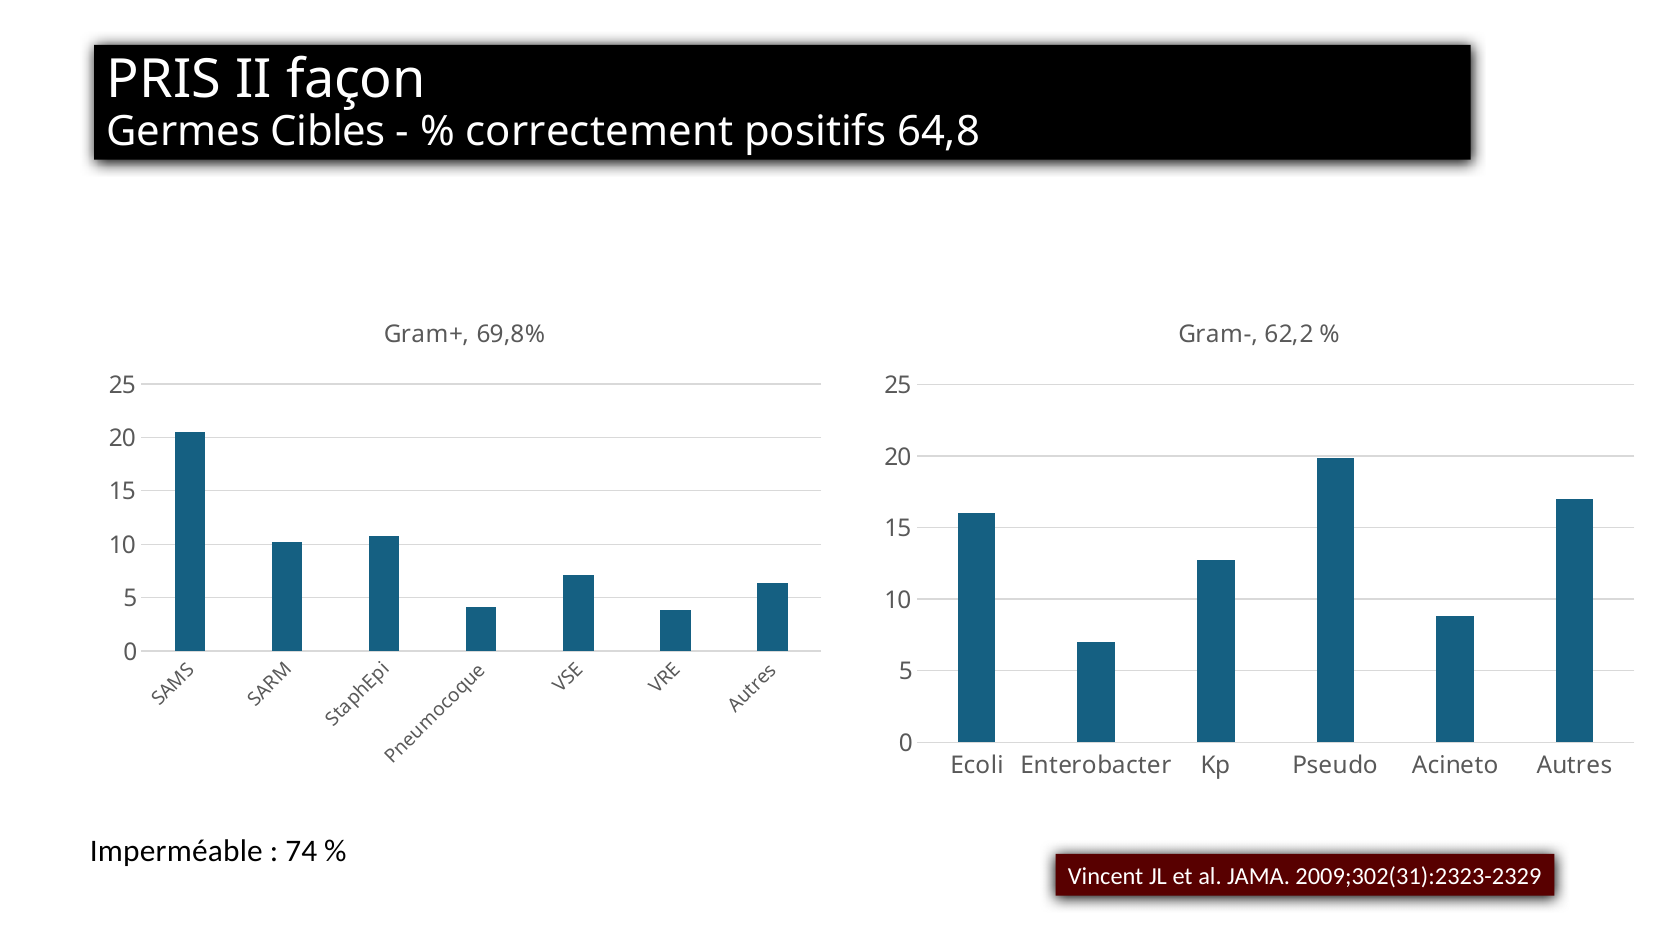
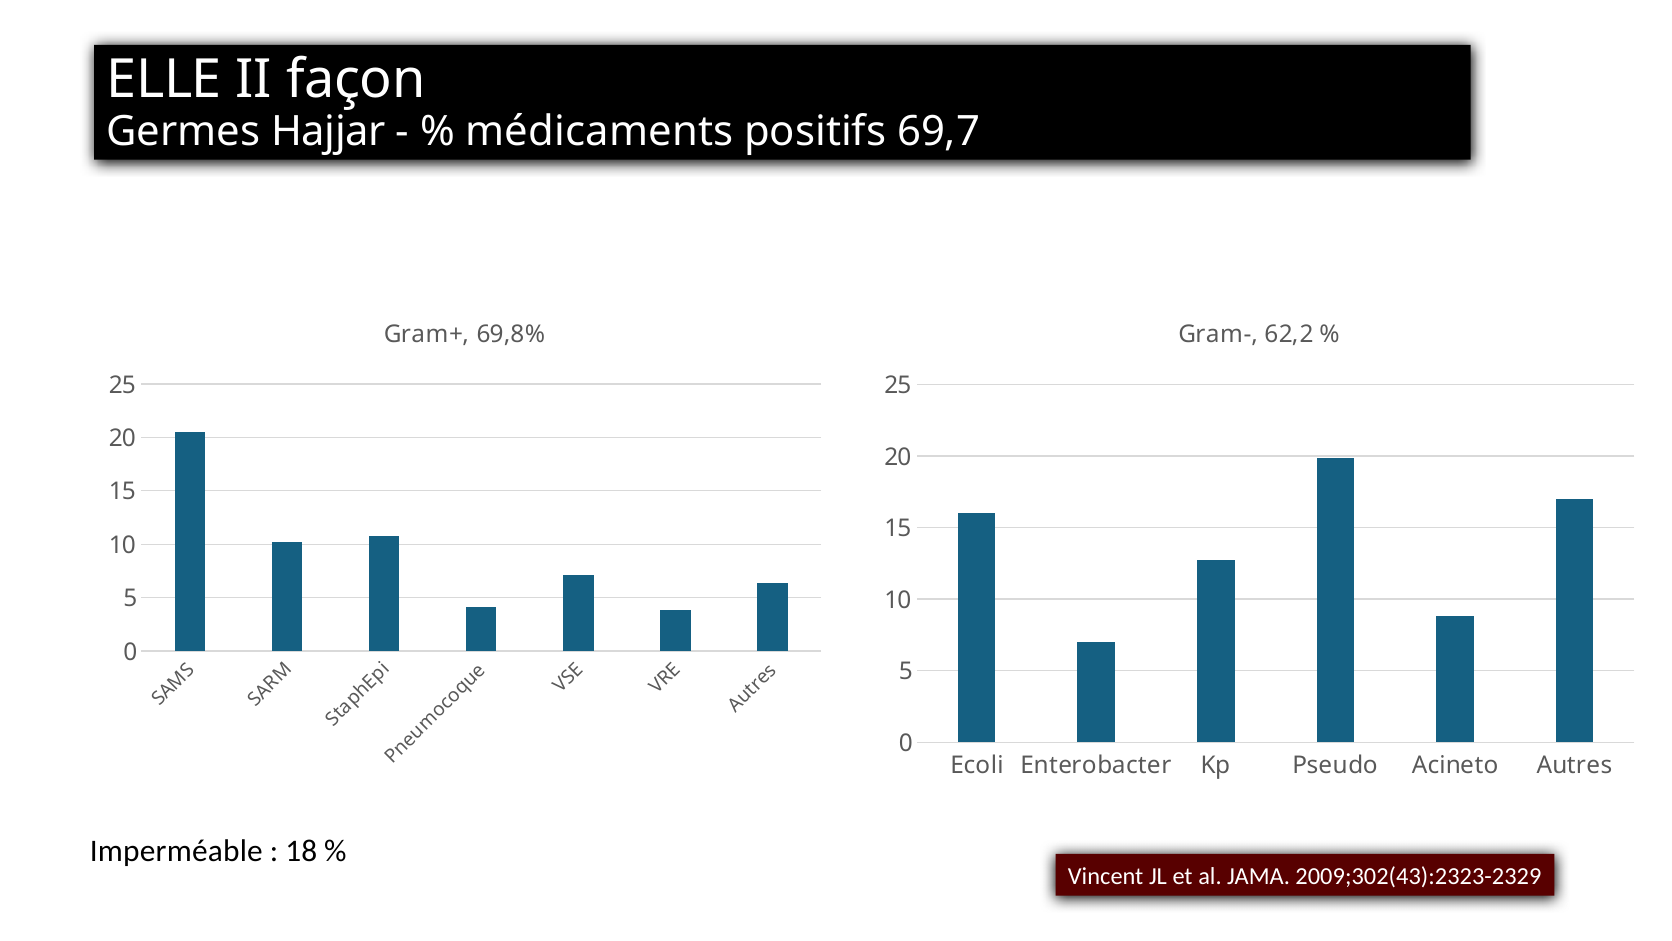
PRIS: PRIS -> ELLE
Cibles: Cibles -> Hajjar
correctement: correctement -> médicaments
64,8: 64,8 -> 69,7
74: 74 -> 18
2009;302(31):2323-2329: 2009;302(31):2323-2329 -> 2009;302(43):2323-2329
